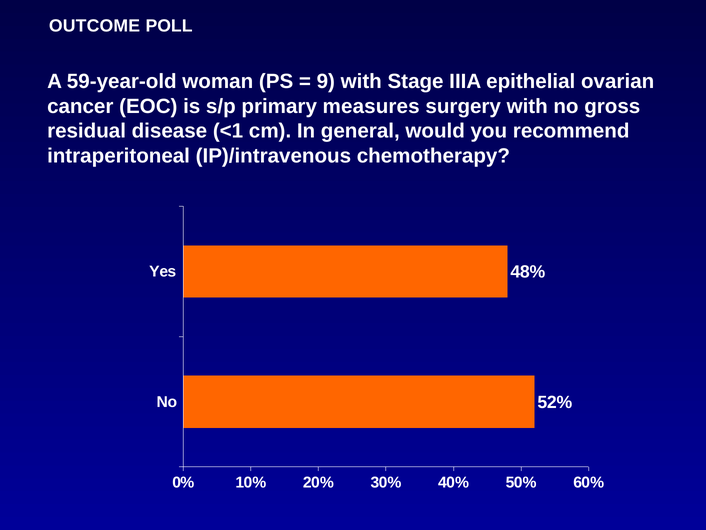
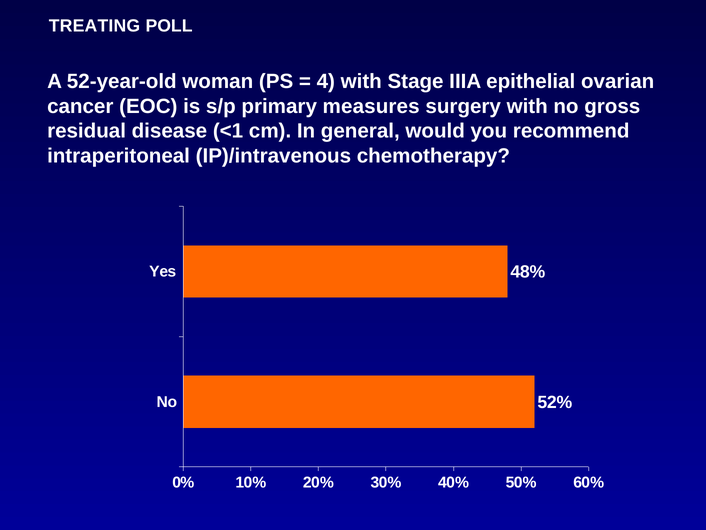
OUTCOME: OUTCOME -> TREATING
59-year-old: 59-year-old -> 52-year-old
9: 9 -> 4
